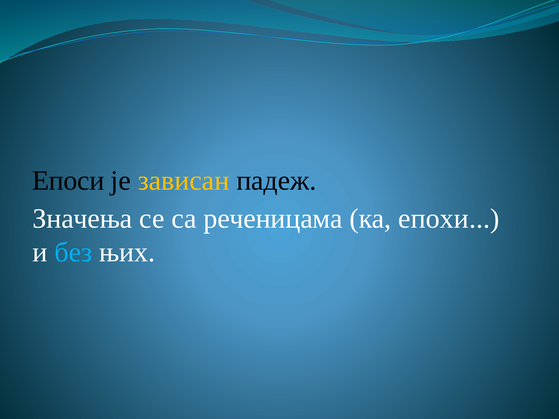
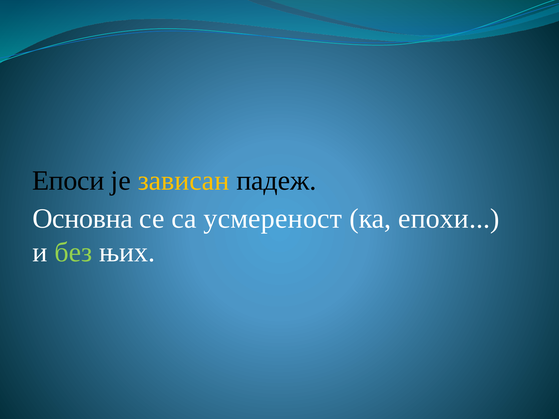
Значења: Значења -> Основна
реченицама: реченицама -> усмереност
без colour: light blue -> light green
